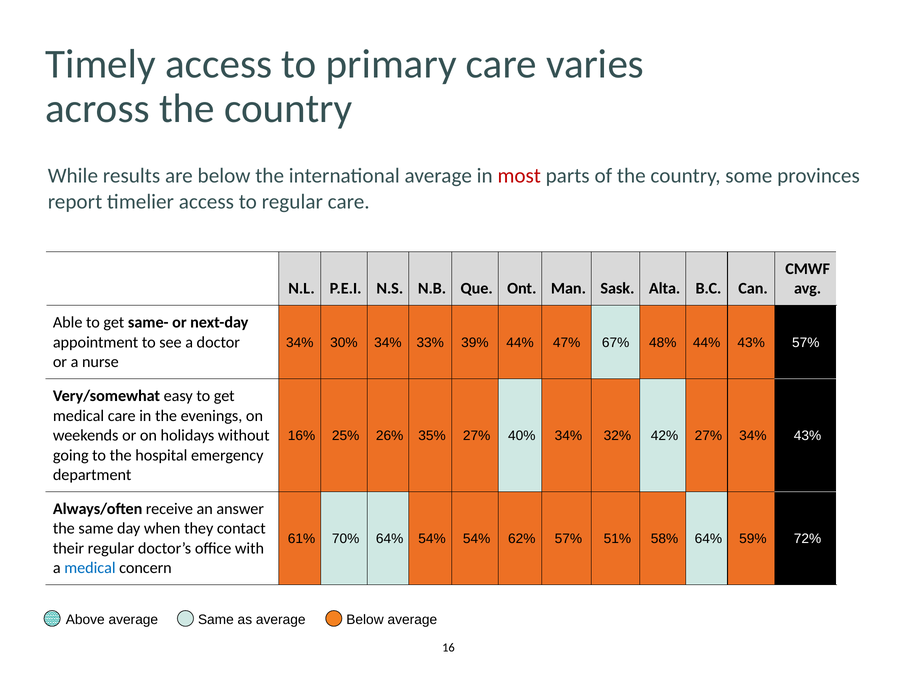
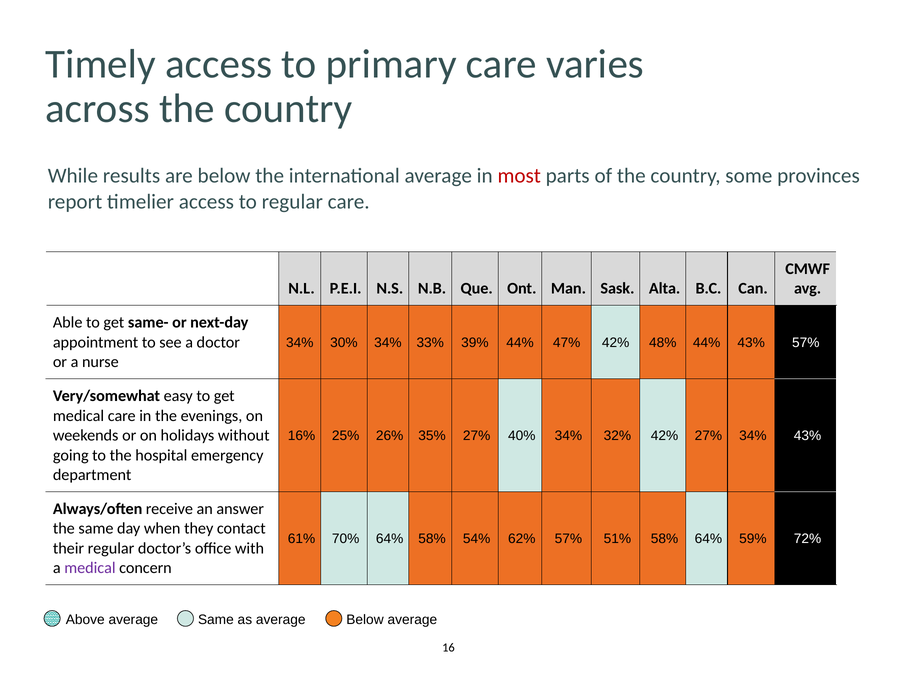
47% 67%: 67% -> 42%
64% 54%: 54% -> 58%
medical at (90, 568) colour: blue -> purple
